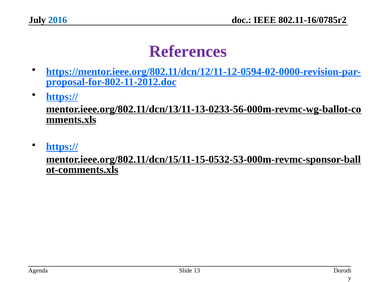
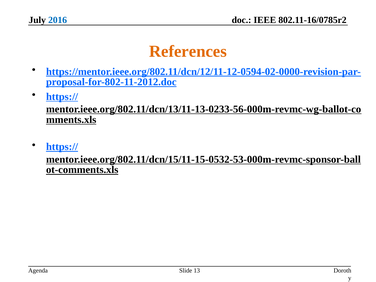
References colour: purple -> orange
